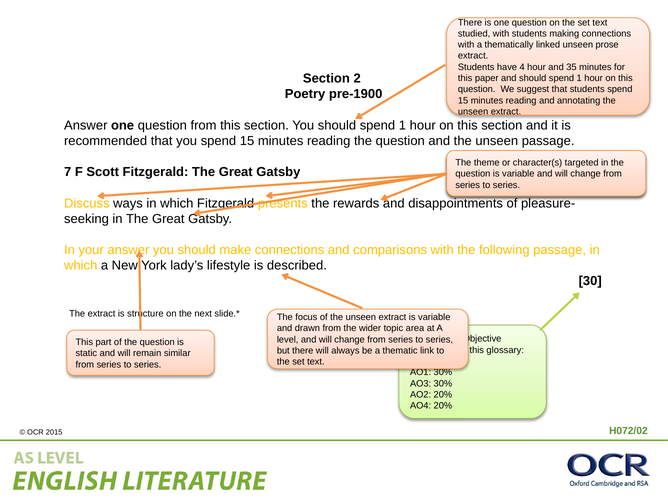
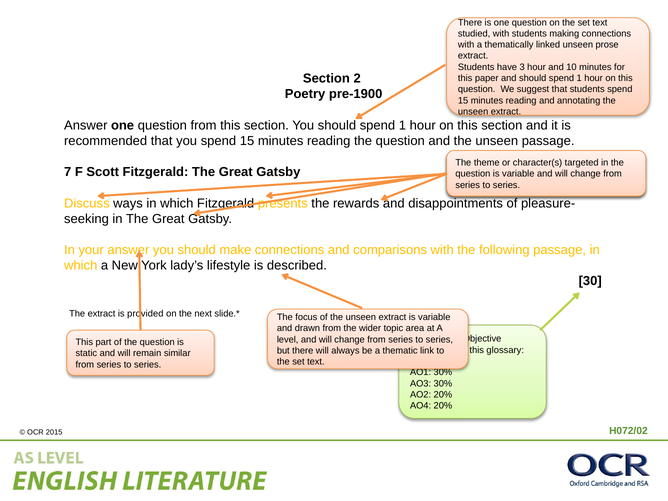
4: 4 -> 3
35: 35 -> 10
structure: structure -> provided
